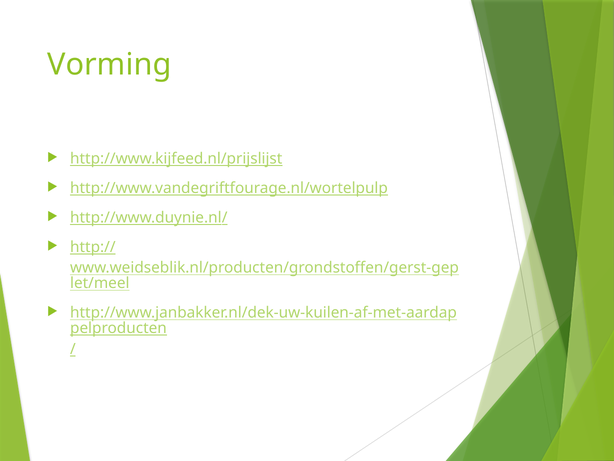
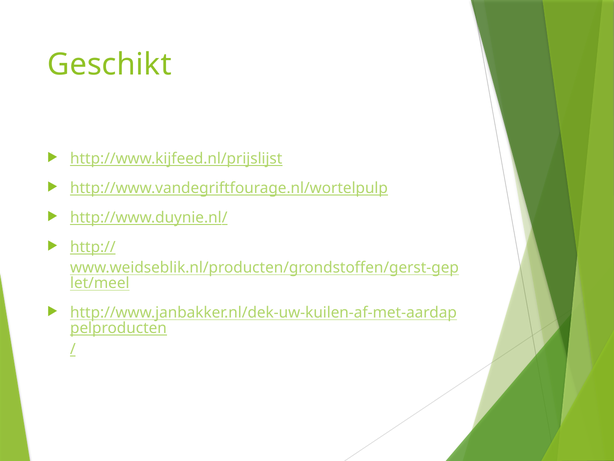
Vorming: Vorming -> Geschikt
